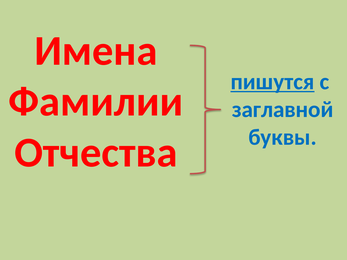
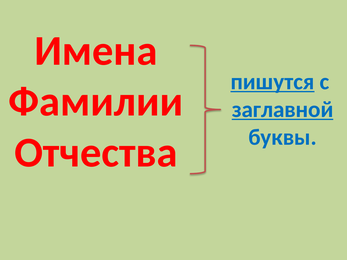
заглавной underline: none -> present
